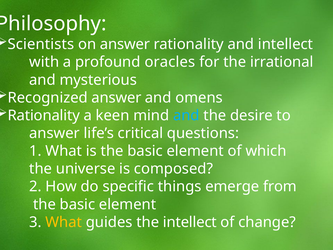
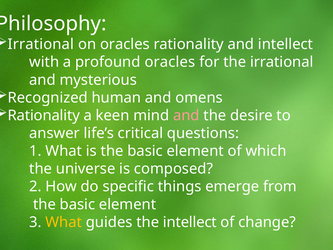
Scientists at (41, 44): Scientists -> Irrational
on answer: answer -> oracles
Recognized answer: answer -> human
and at (186, 115) colour: light blue -> pink
